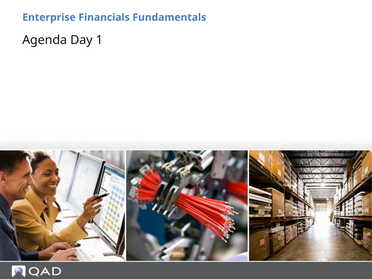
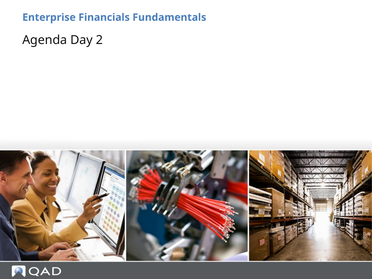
1: 1 -> 2
